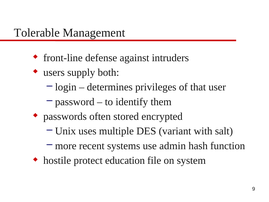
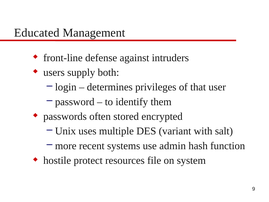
Tolerable: Tolerable -> Educated
education: education -> resources
